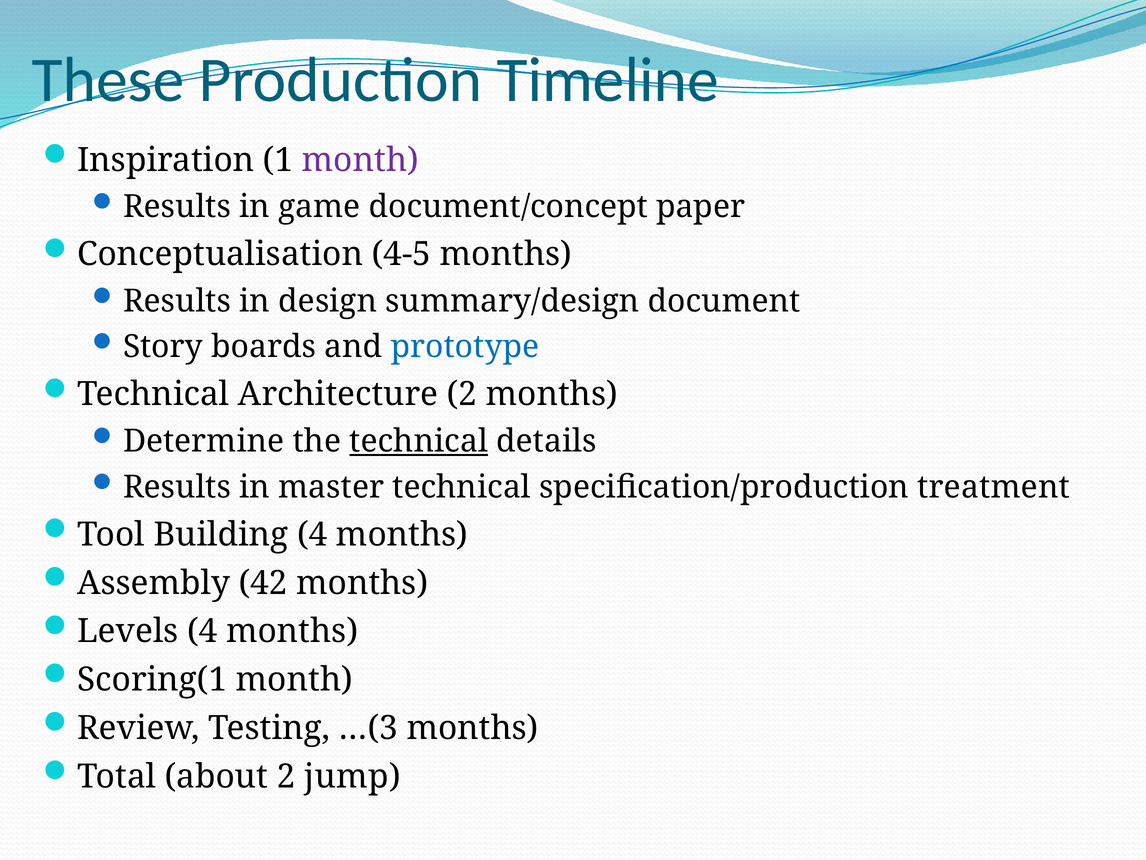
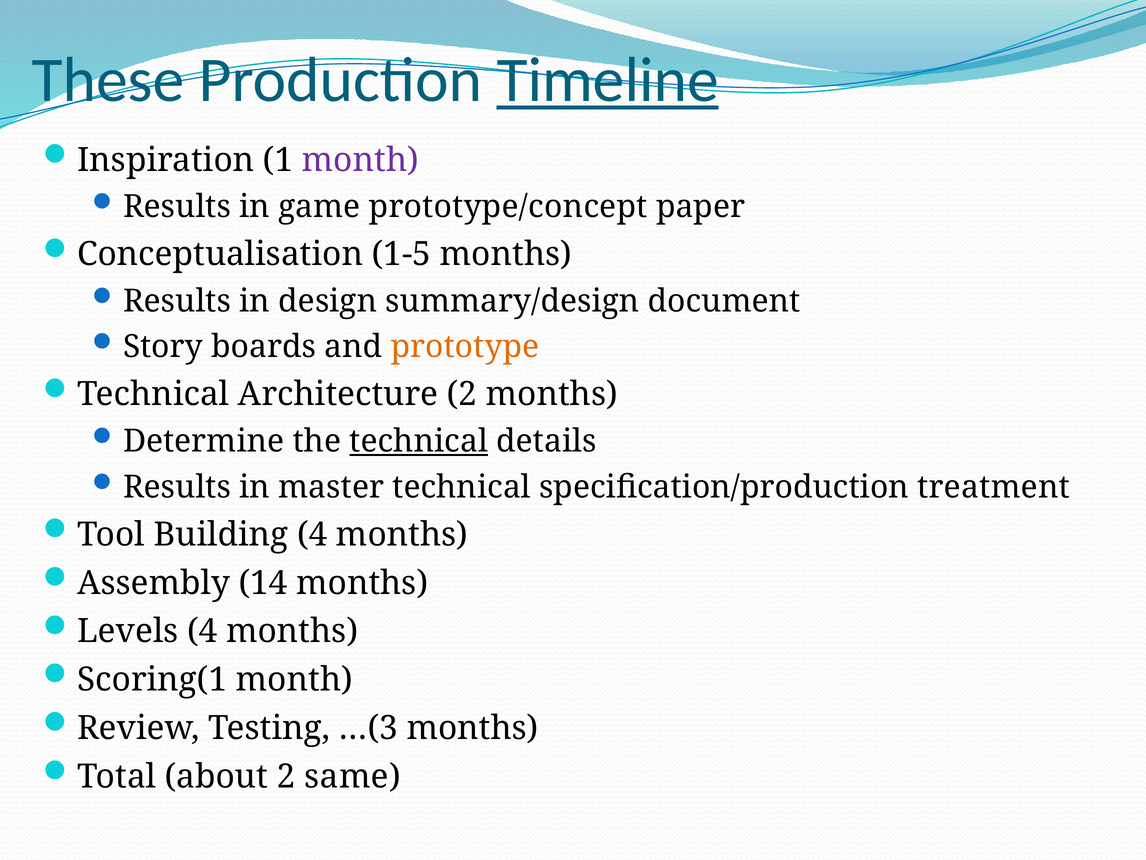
Timeline underline: none -> present
document/concept: document/concept -> prototype/concept
4-5: 4-5 -> 1-5
prototype colour: blue -> orange
42: 42 -> 14
jump: jump -> same
